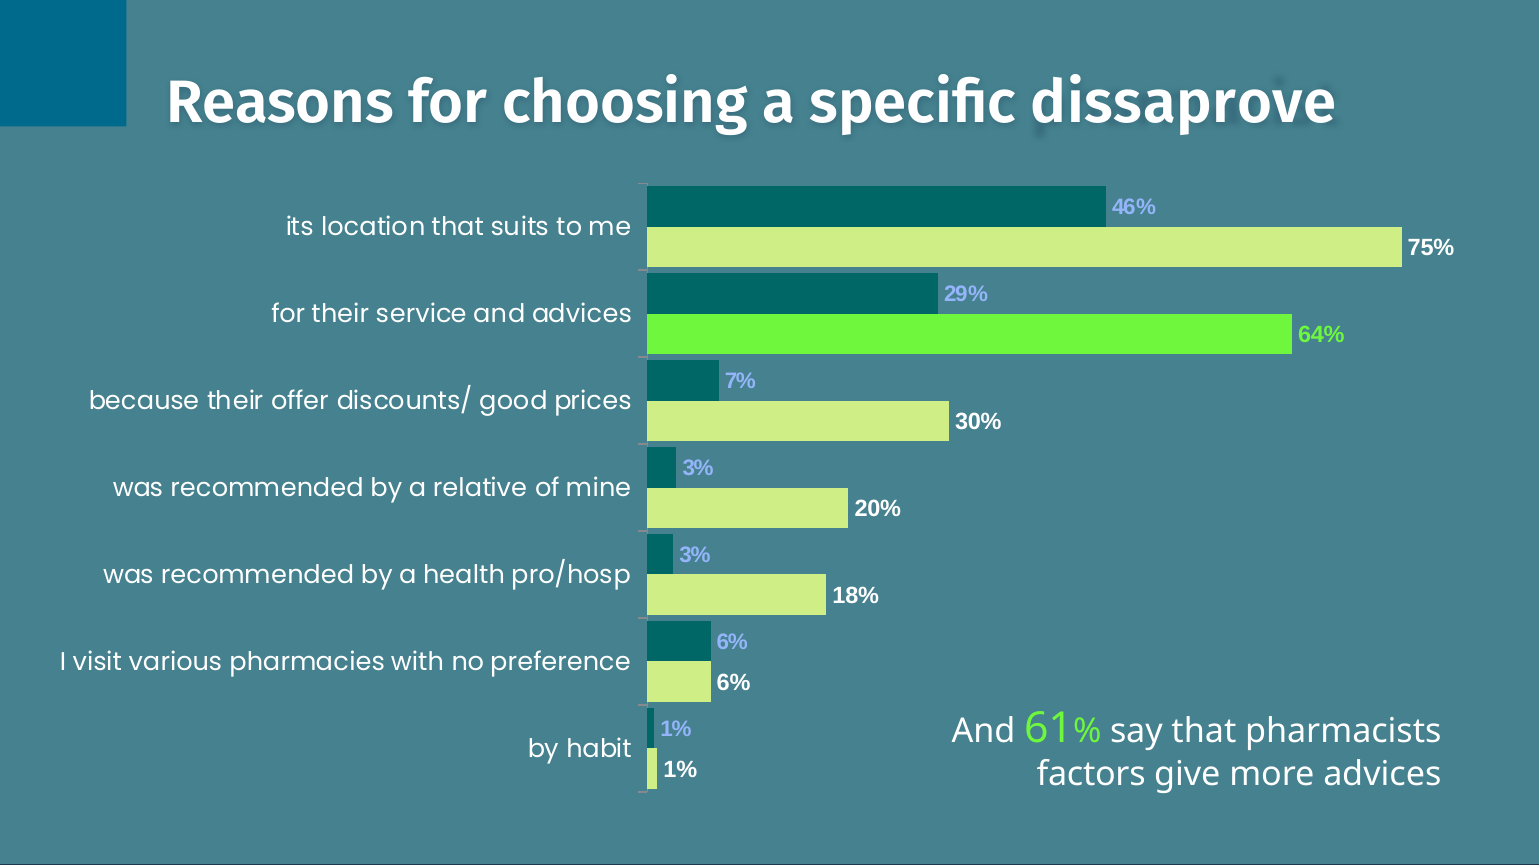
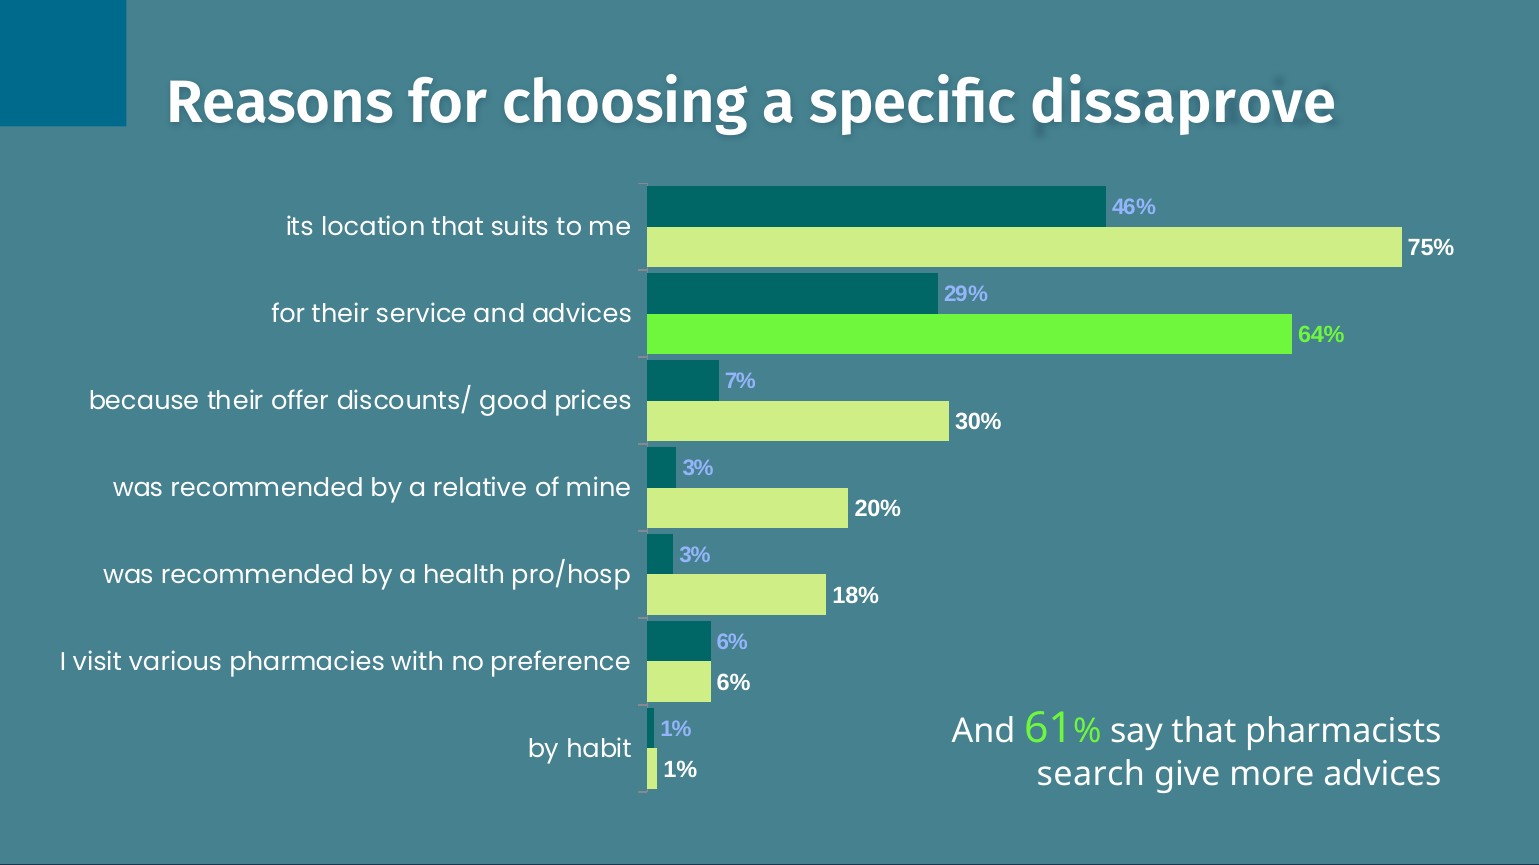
factors: factors -> search
